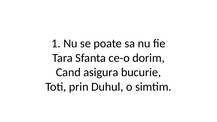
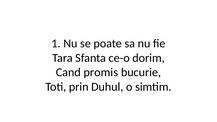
asigura: asigura -> promis
